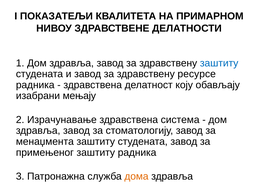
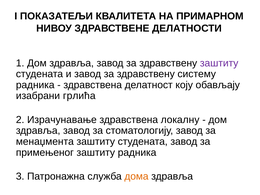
заштиту at (219, 63) colour: blue -> purple
ресурсе: ресурсе -> систему
мењају: мењају -> грлића
система: система -> локалну
